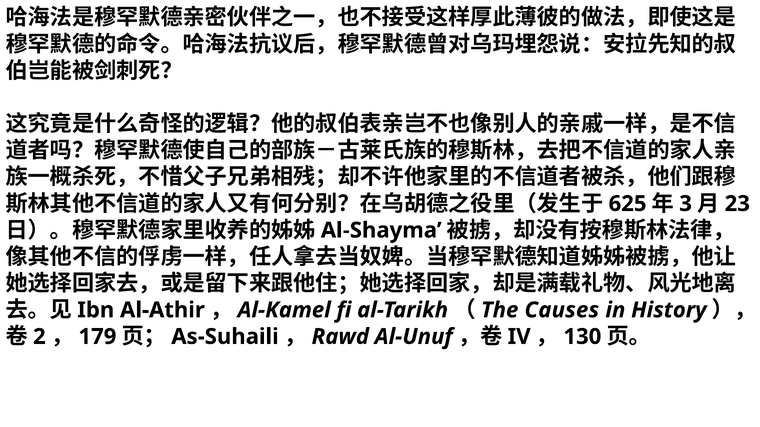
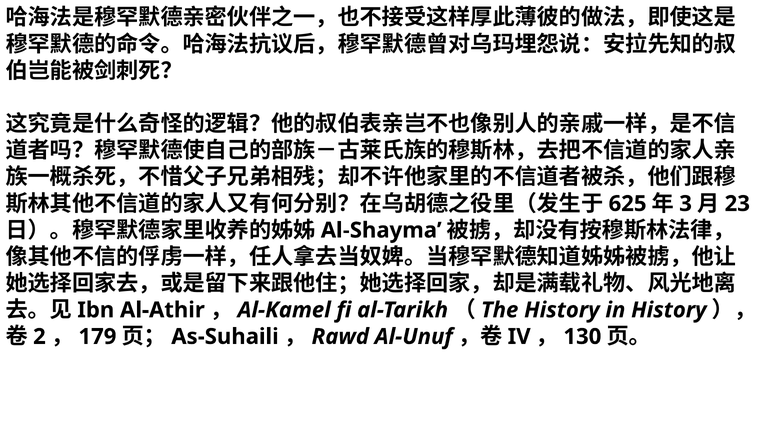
Causes at (562, 310): Causes -> History
